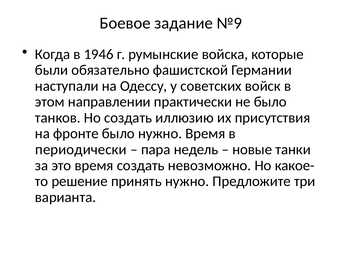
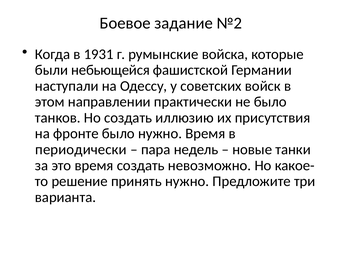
№9: №9 -> №2
1946: 1946 -> 1931
обязательно: обязательно -> небьющейся
